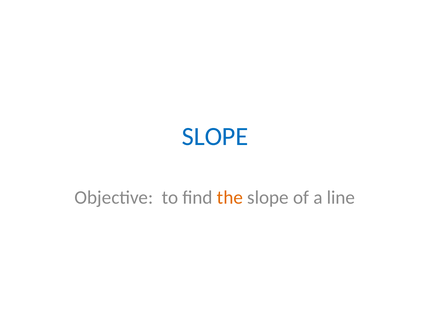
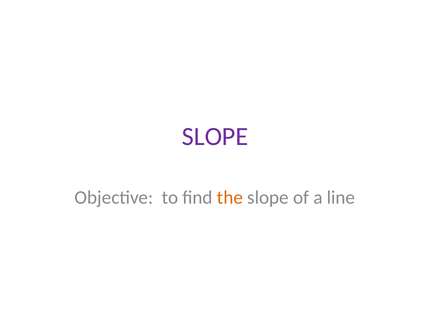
SLOPE at (215, 137) colour: blue -> purple
